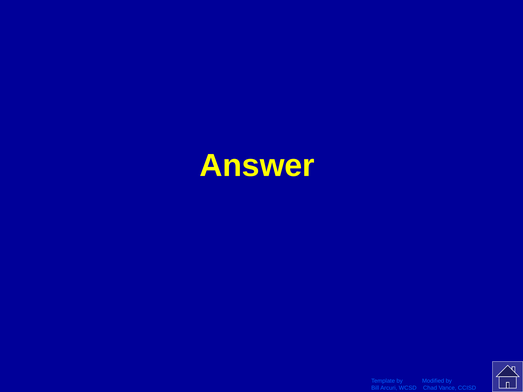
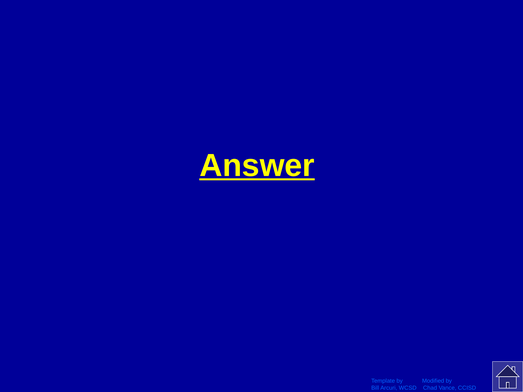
Answer underline: none -> present
